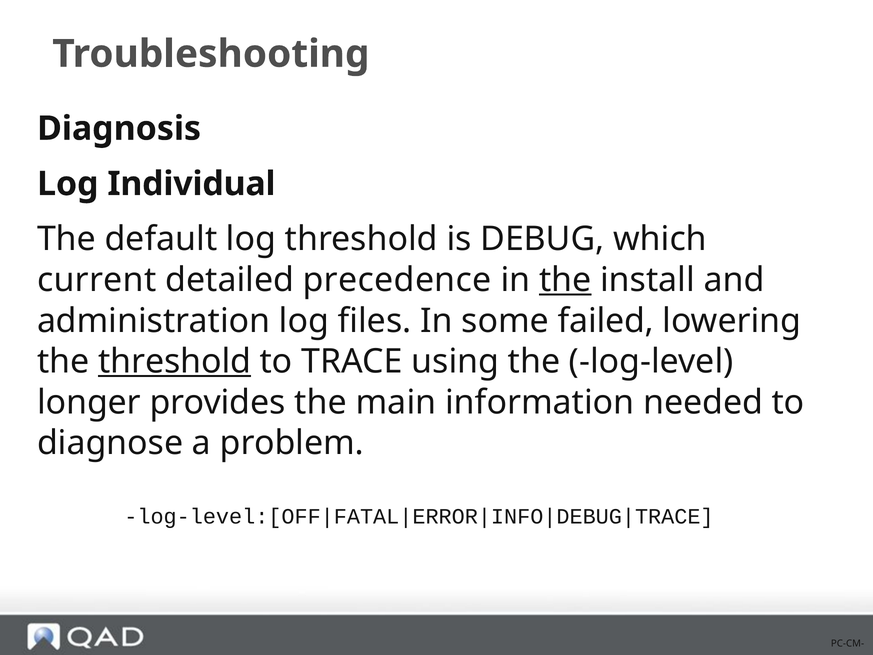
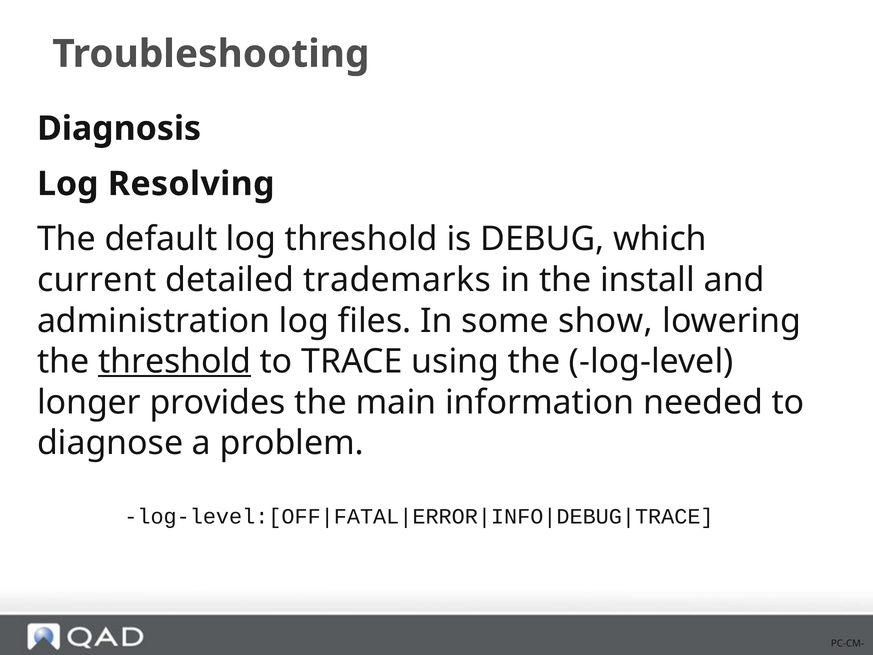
Individual: Individual -> Resolving
precedence: precedence -> trademarks
the at (565, 280) underline: present -> none
failed: failed -> show
